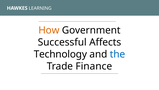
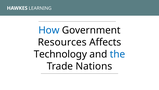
How colour: orange -> blue
Successful: Successful -> Resources
Finance: Finance -> Nations
